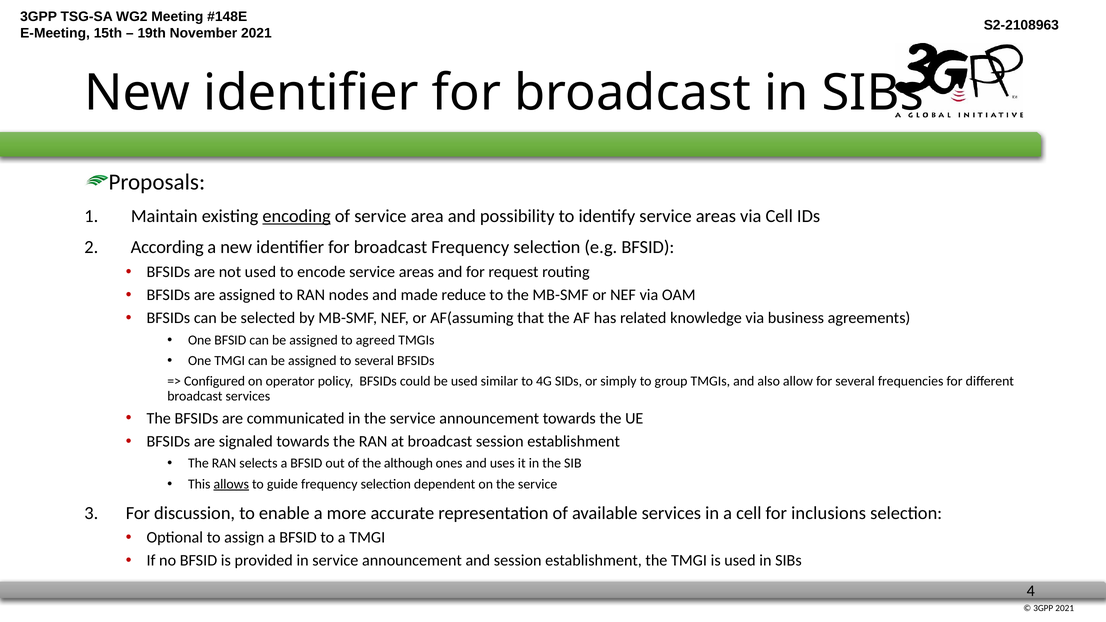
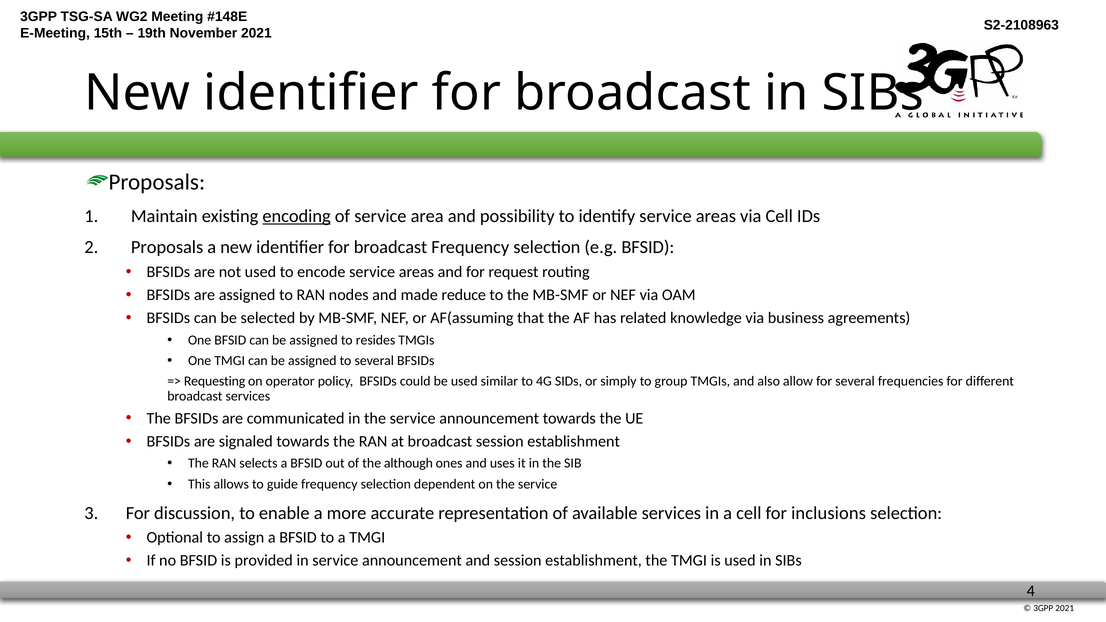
According at (167, 247): According -> Proposals
agreed: agreed -> resides
Configured: Configured -> Requesting
allows underline: present -> none
